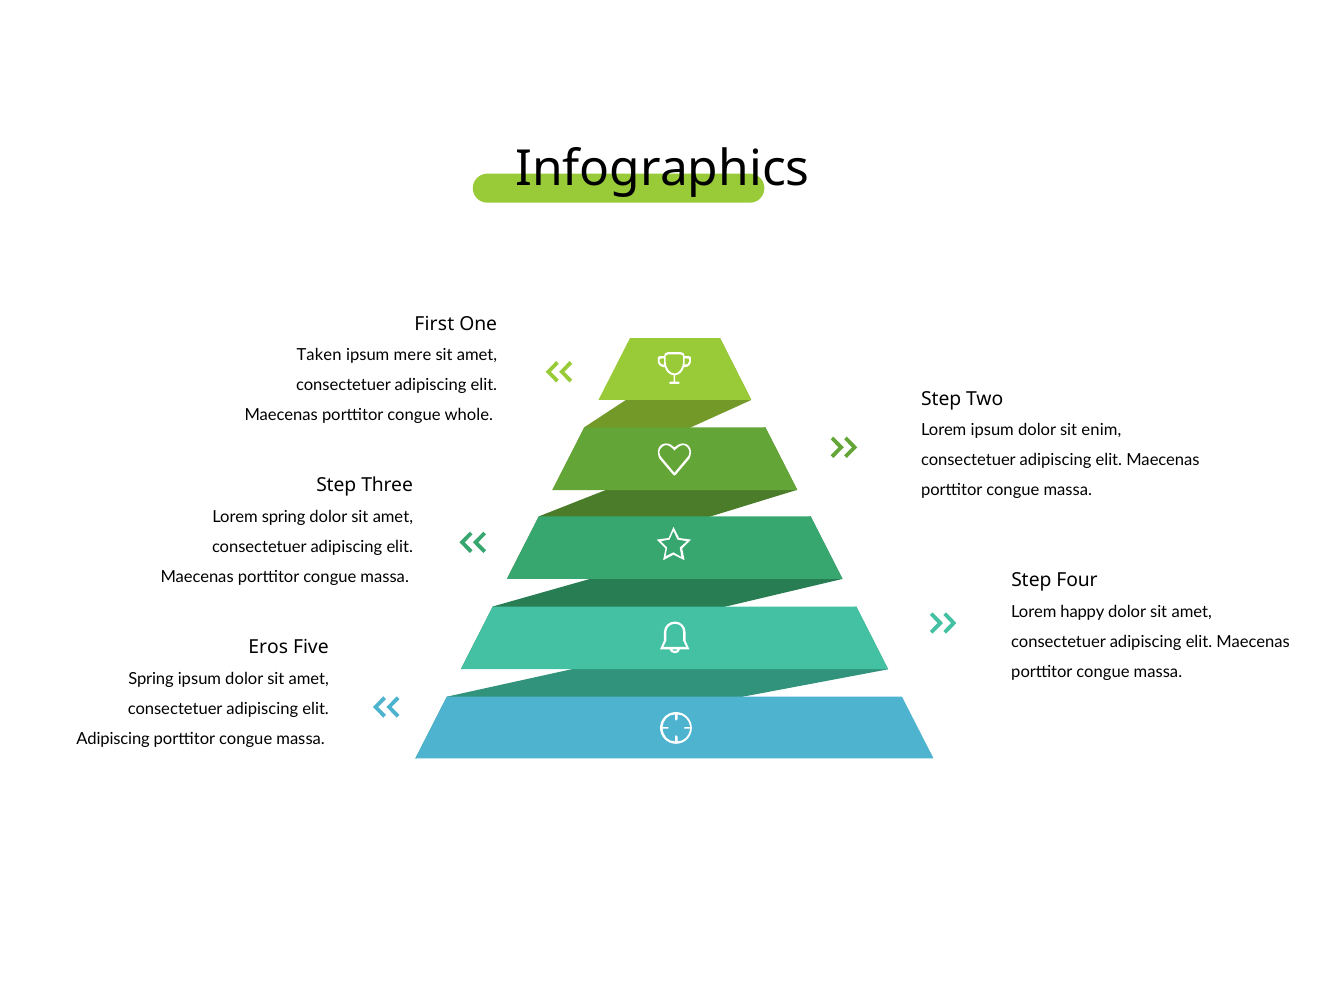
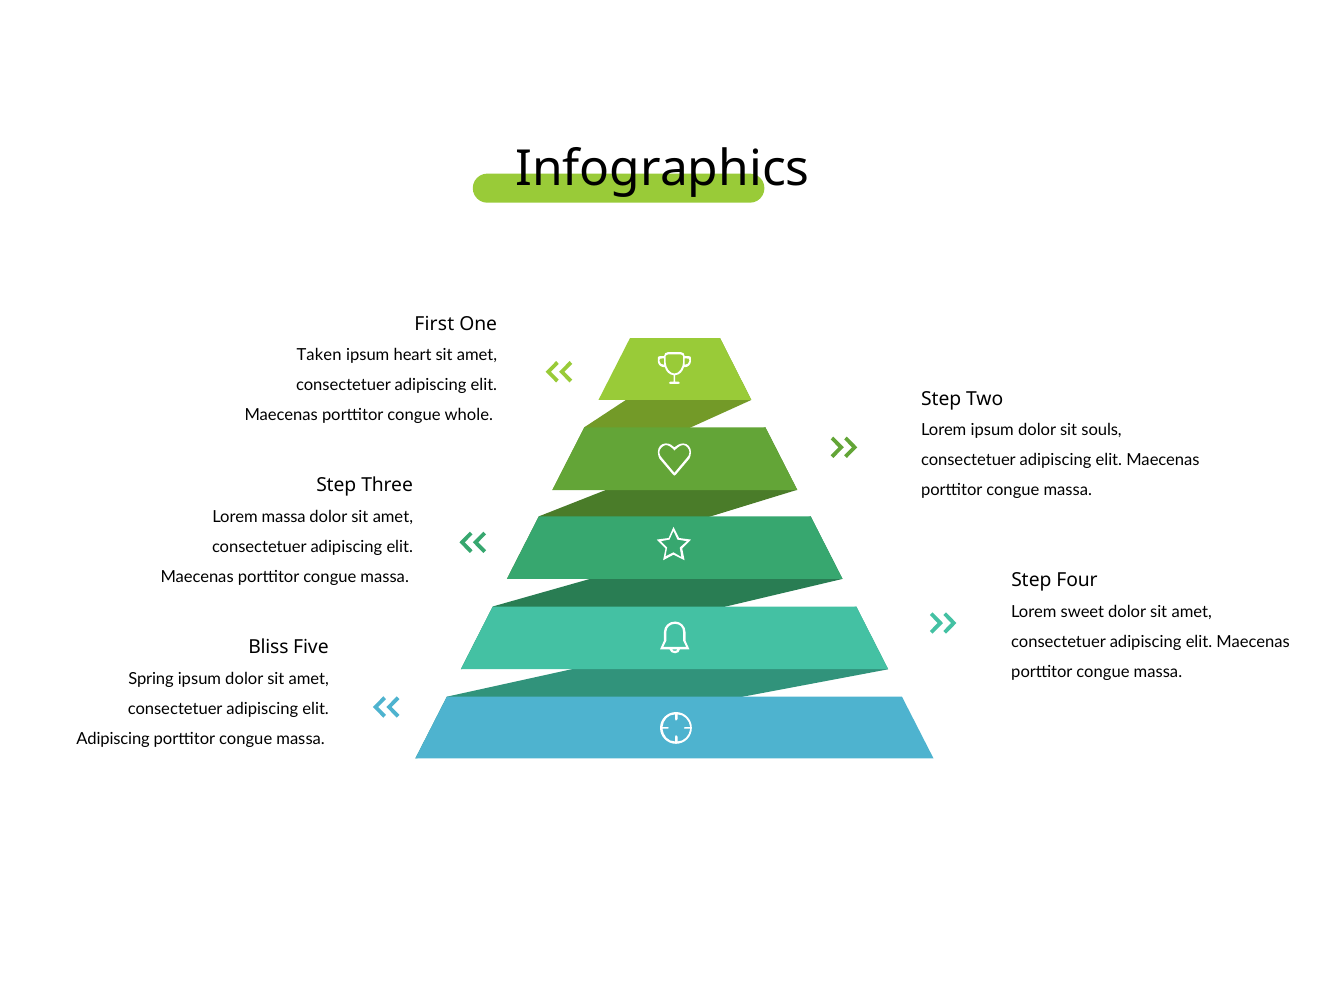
mere: mere -> heart
enim: enim -> souls
Lorem spring: spring -> massa
happy: happy -> sweet
Eros: Eros -> Bliss
